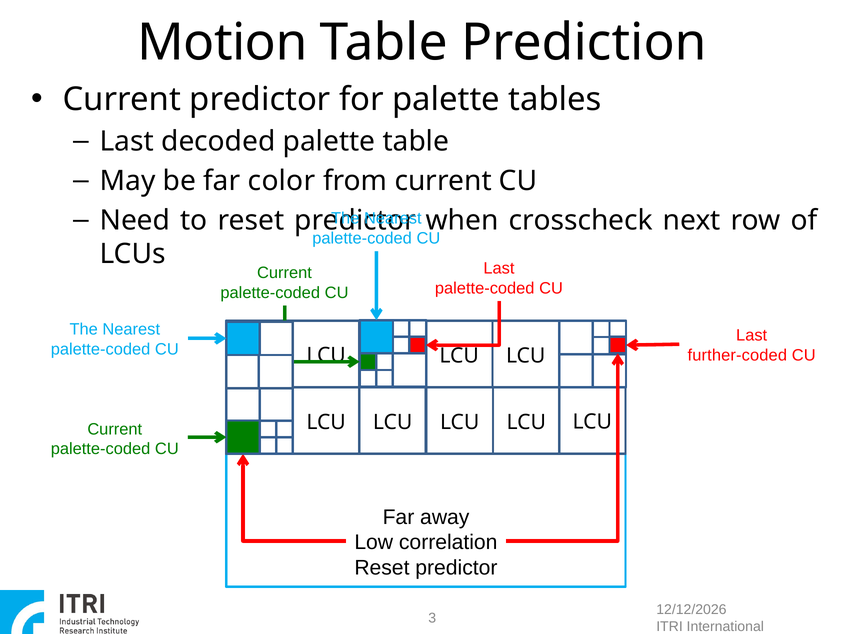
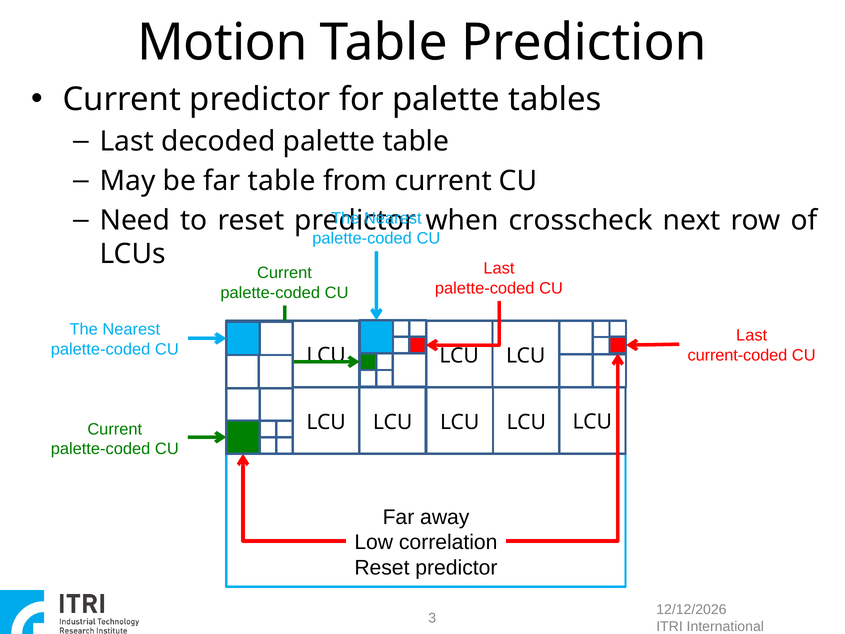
far color: color -> table
further-coded: further-coded -> current-coded
